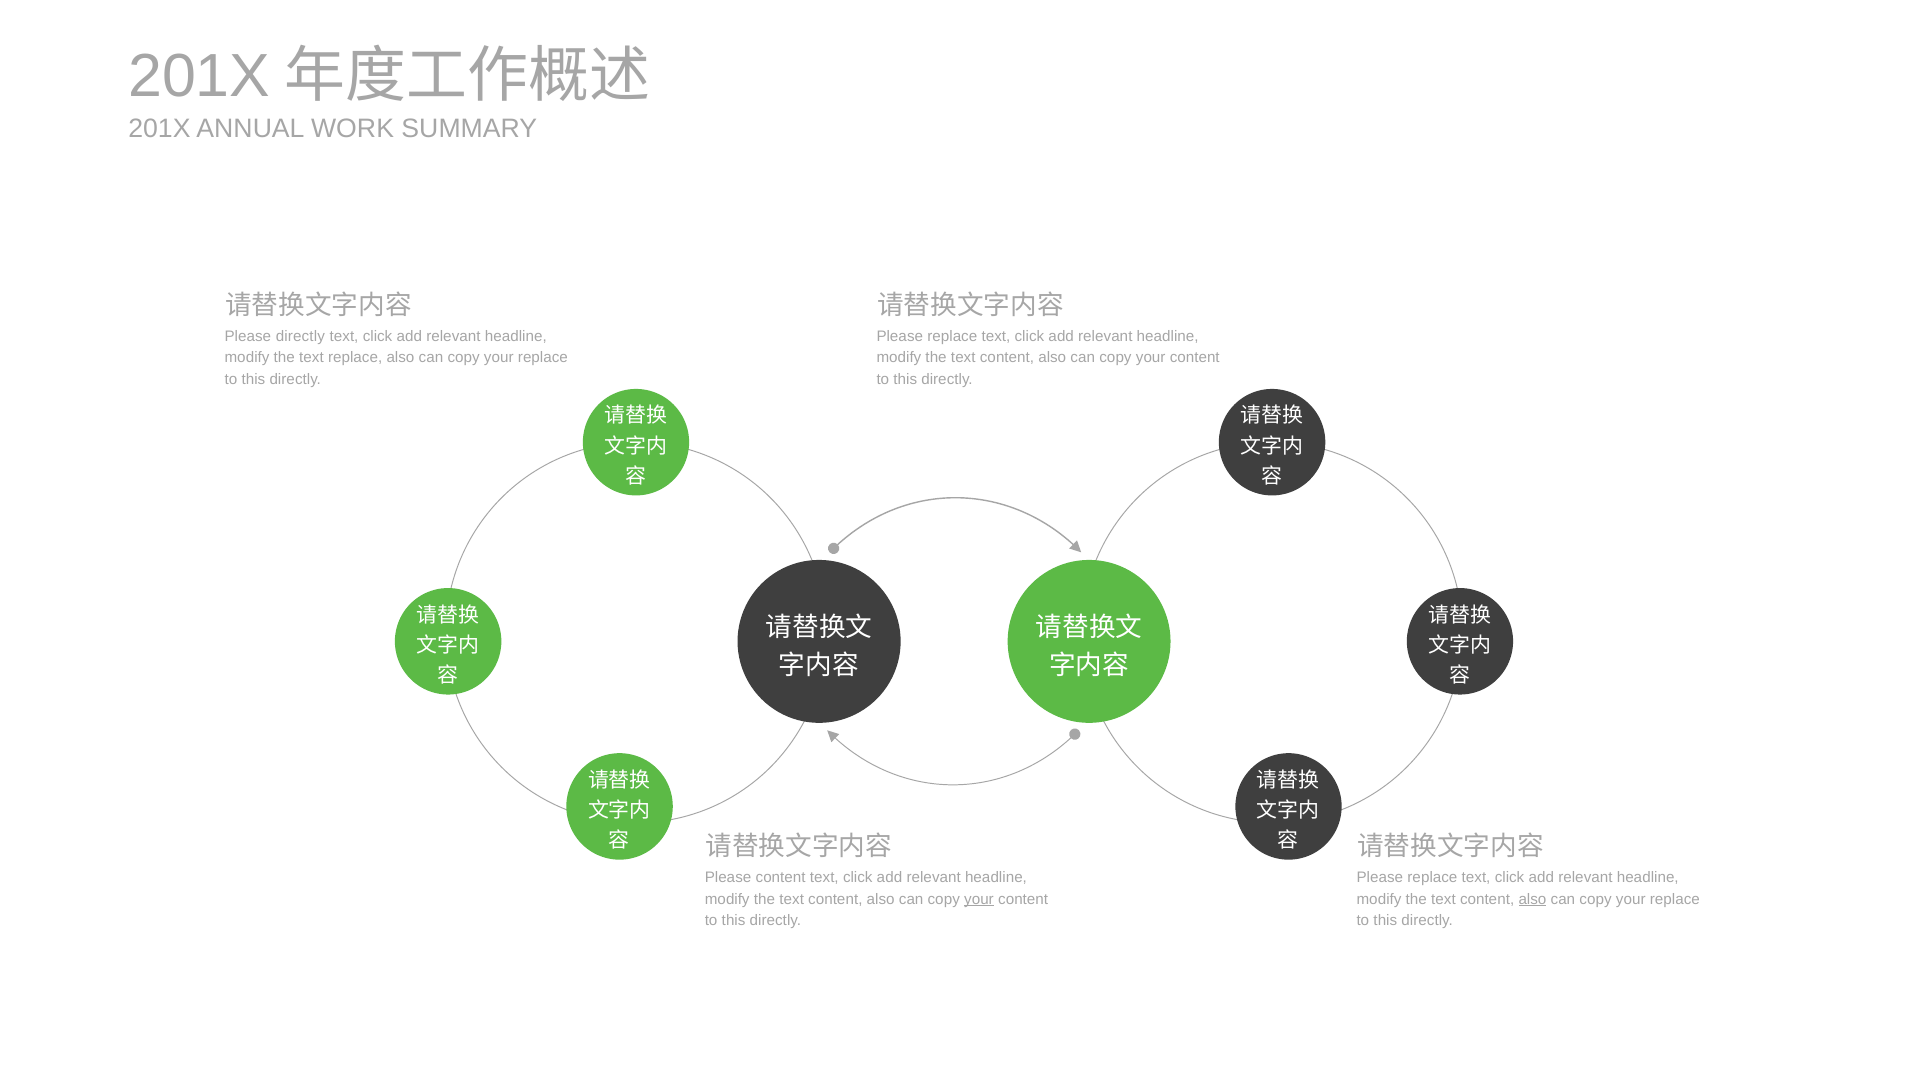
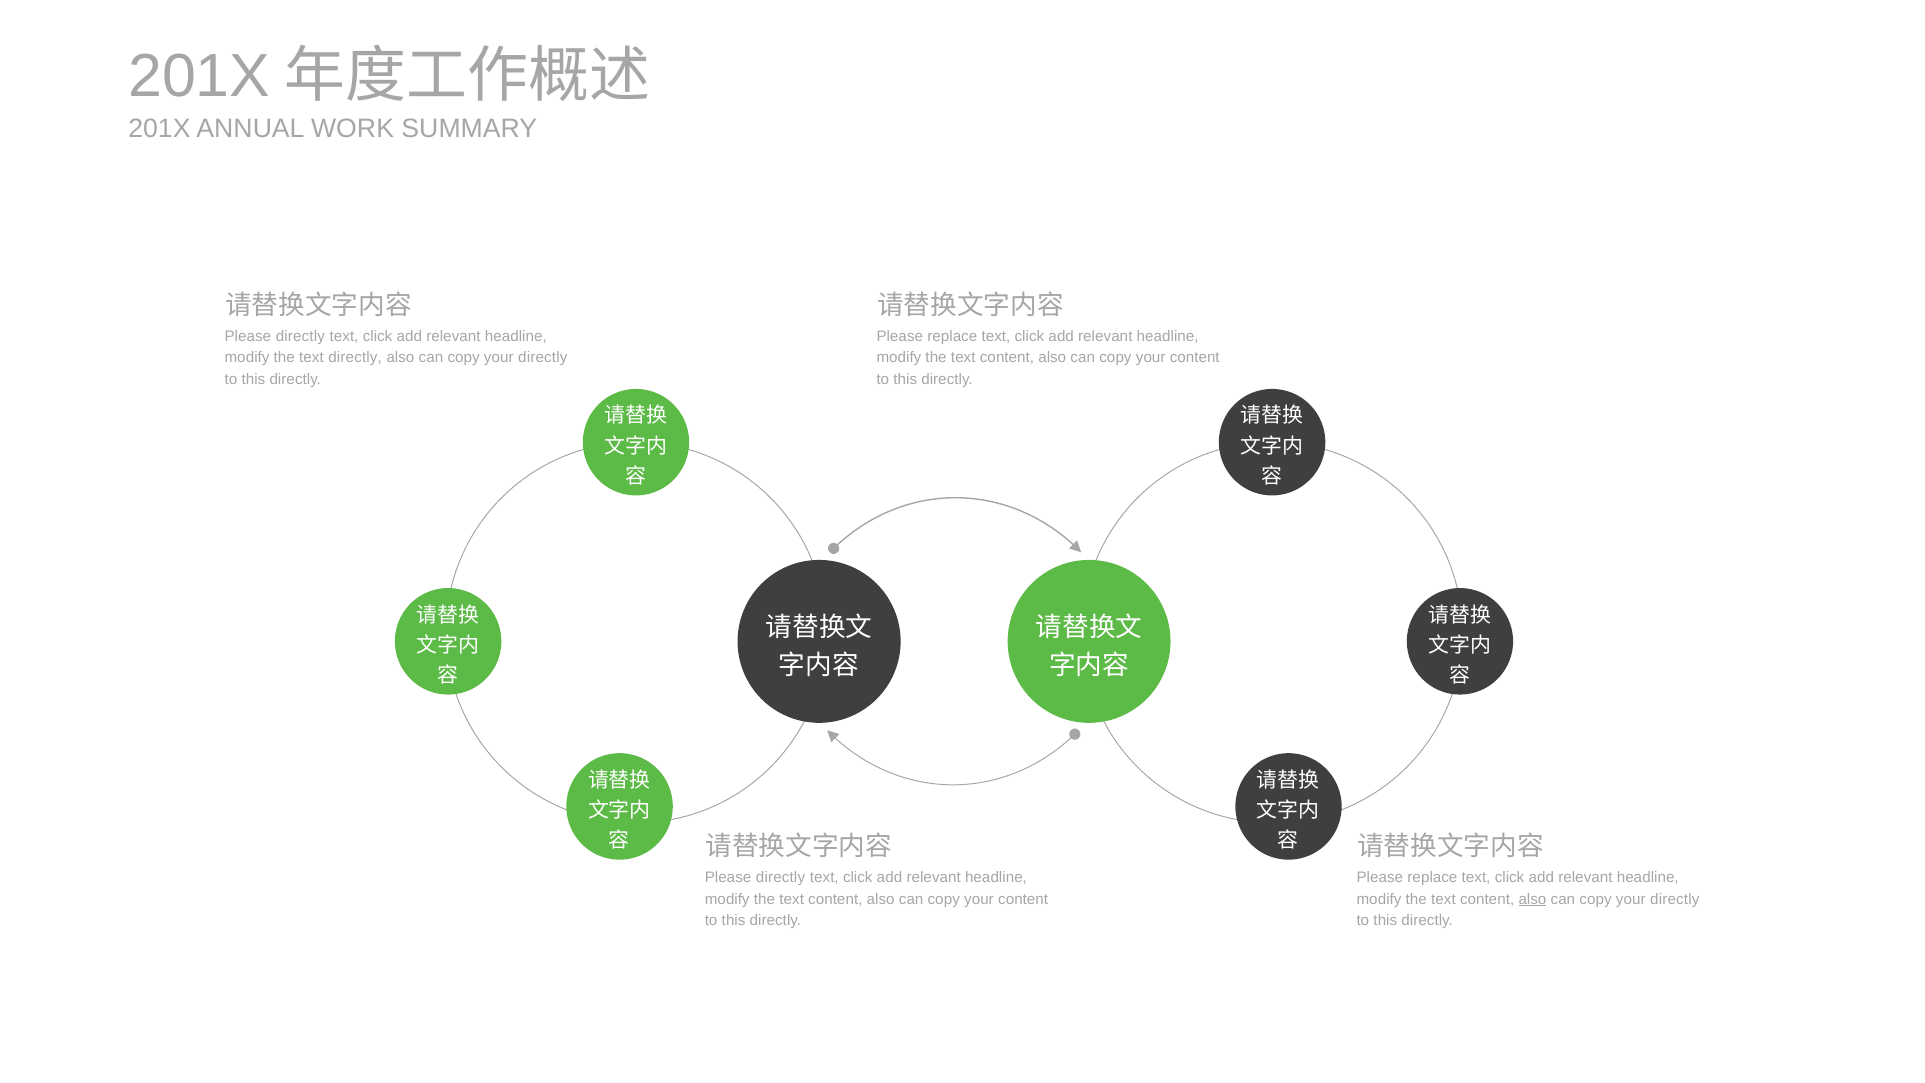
text replace: replace -> directly
replace at (543, 358): replace -> directly
content at (781, 877): content -> directly
your at (979, 899) underline: present -> none
replace at (1675, 899): replace -> directly
